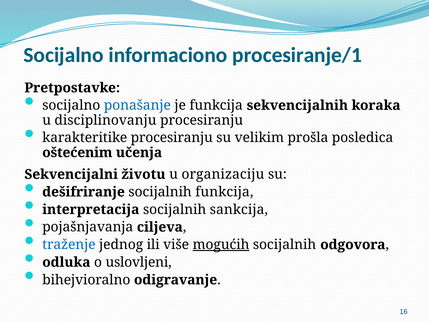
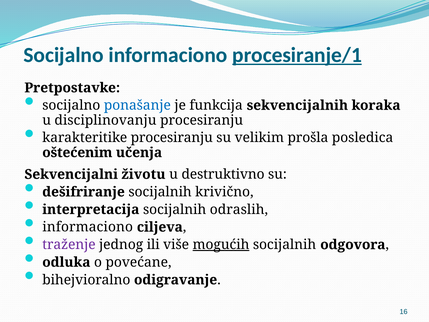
procesiranje/1 underline: none -> present
organizaciju: organizaciju -> destruktivno
socijalnih funkcija: funkcija -> krivično
sankcija: sankcija -> odraslih
pojašnjavanja at (88, 227): pojašnjavanja -> informaciono
traženje colour: blue -> purple
uslovljeni: uslovljeni -> povećane
